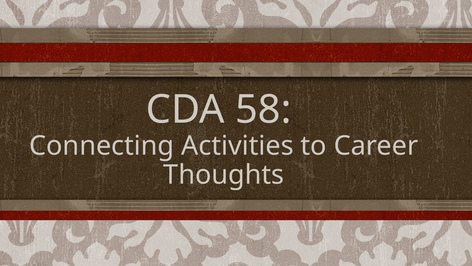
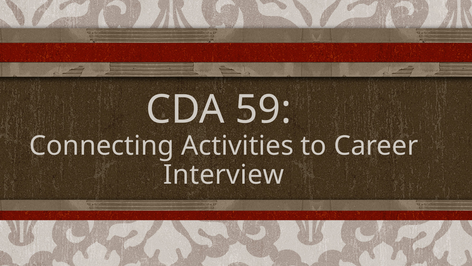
58: 58 -> 59
Thoughts: Thoughts -> Interview
